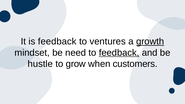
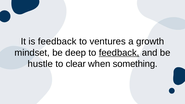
growth underline: present -> none
need: need -> deep
grow: grow -> clear
customers: customers -> something
